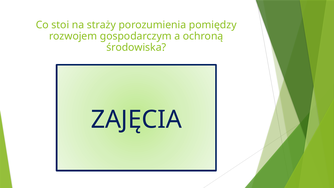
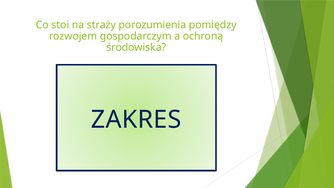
ZAJĘCIA: ZAJĘCIA -> ZAKRES
